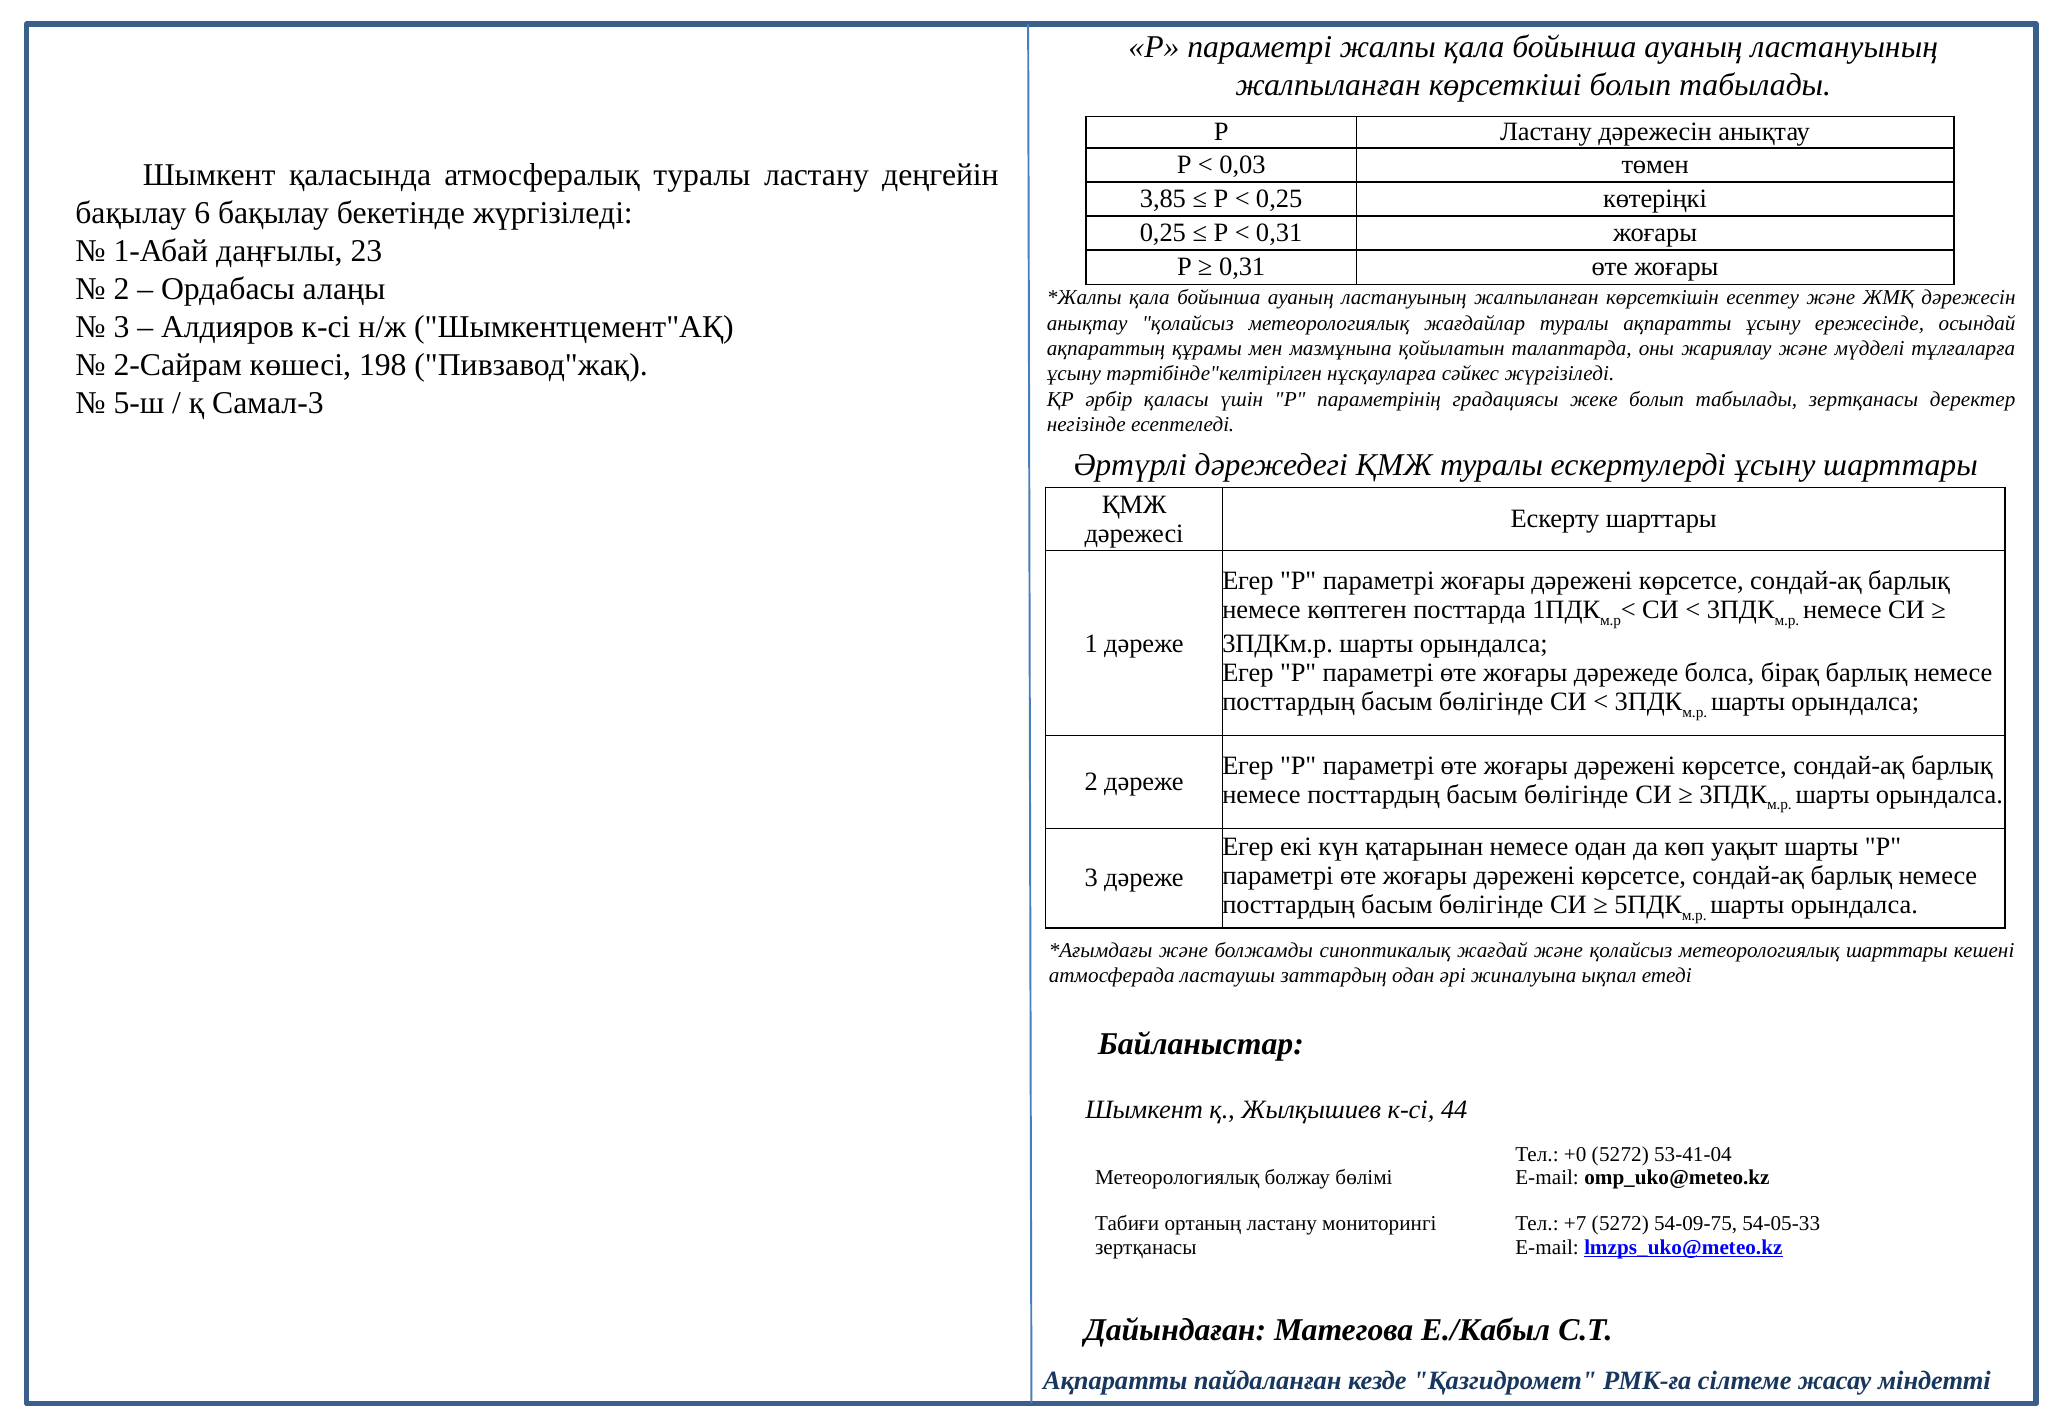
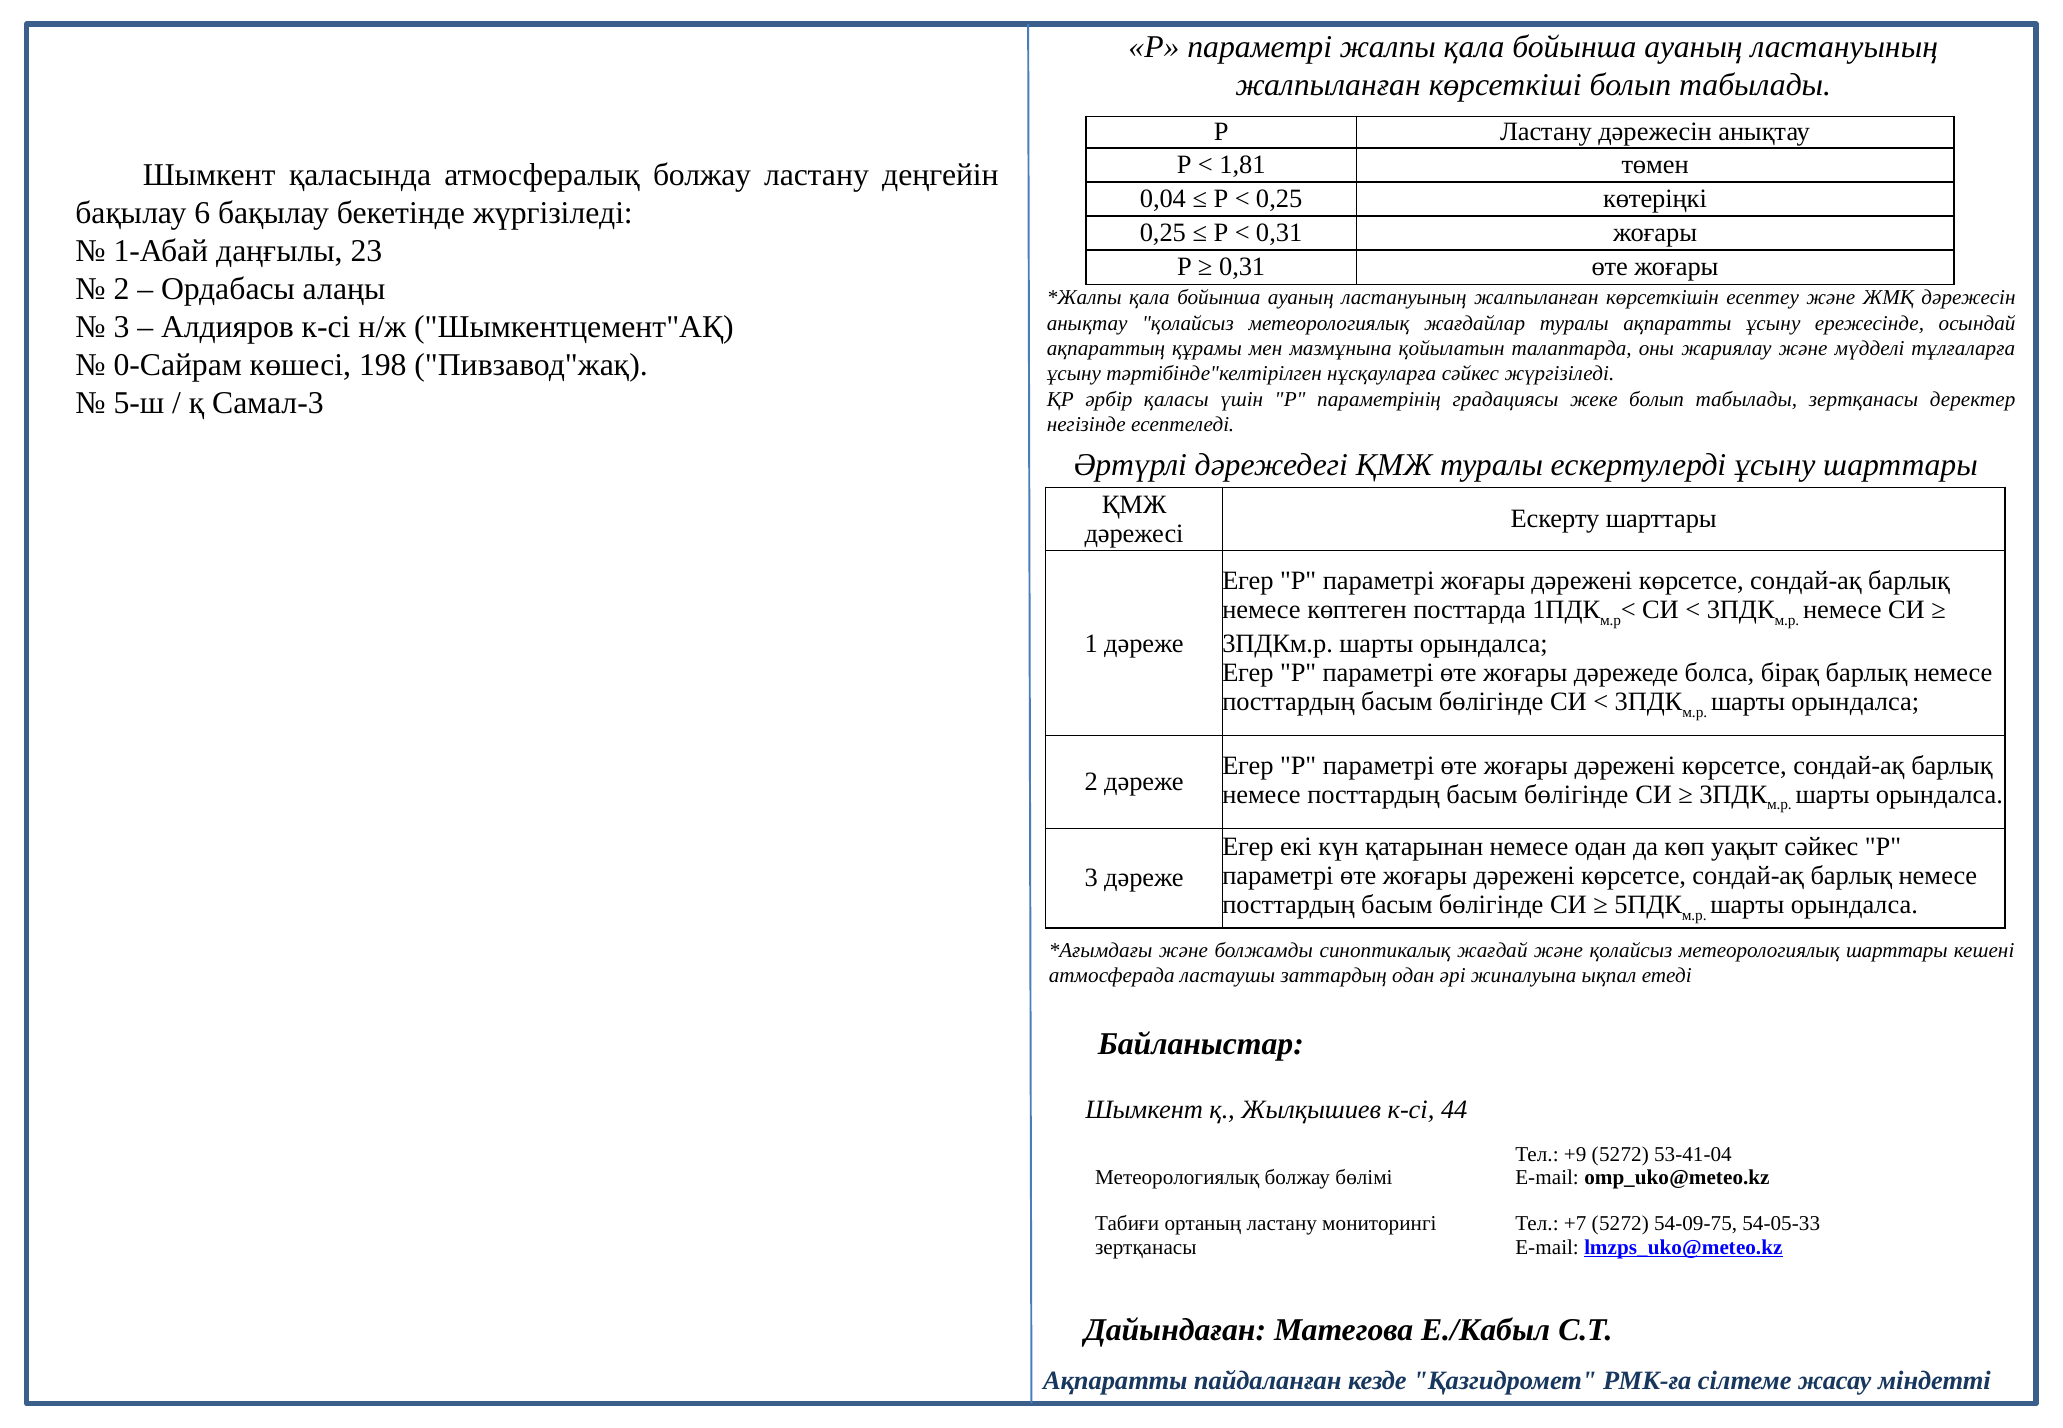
0,03: 0,03 -> 1,81
атмосфералық туралы: туралы -> болжау
3,85: 3,85 -> 0,04
2-Сайрам: 2-Сайрам -> 0-Сайрам
уақыт шарты: шарты -> сәйкес
+0: +0 -> +9
